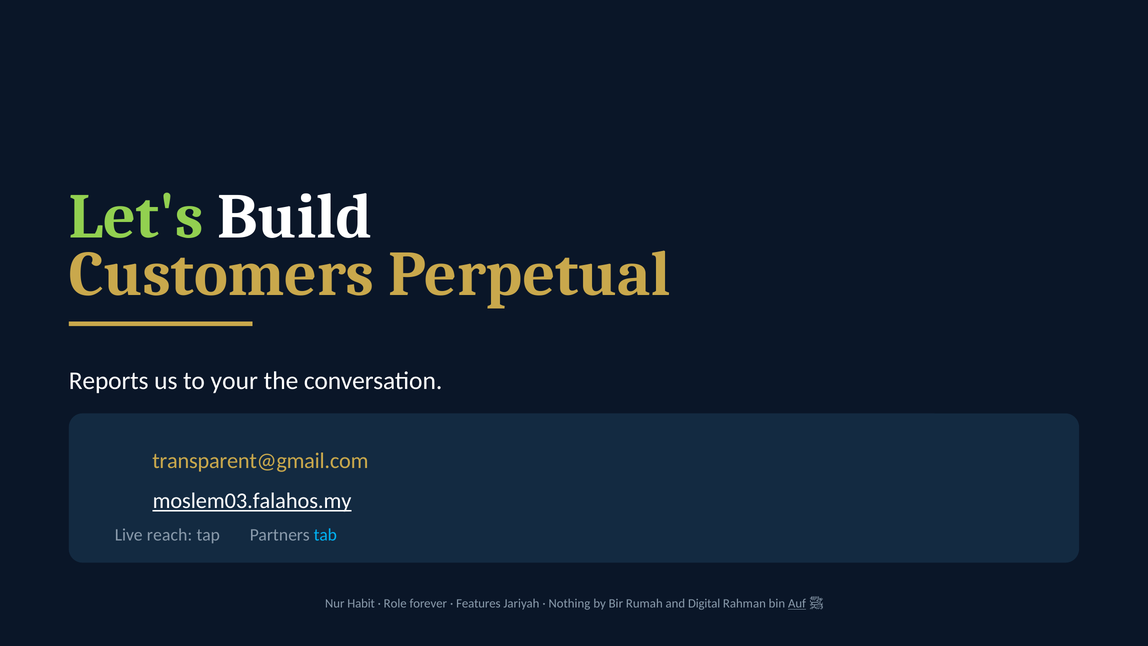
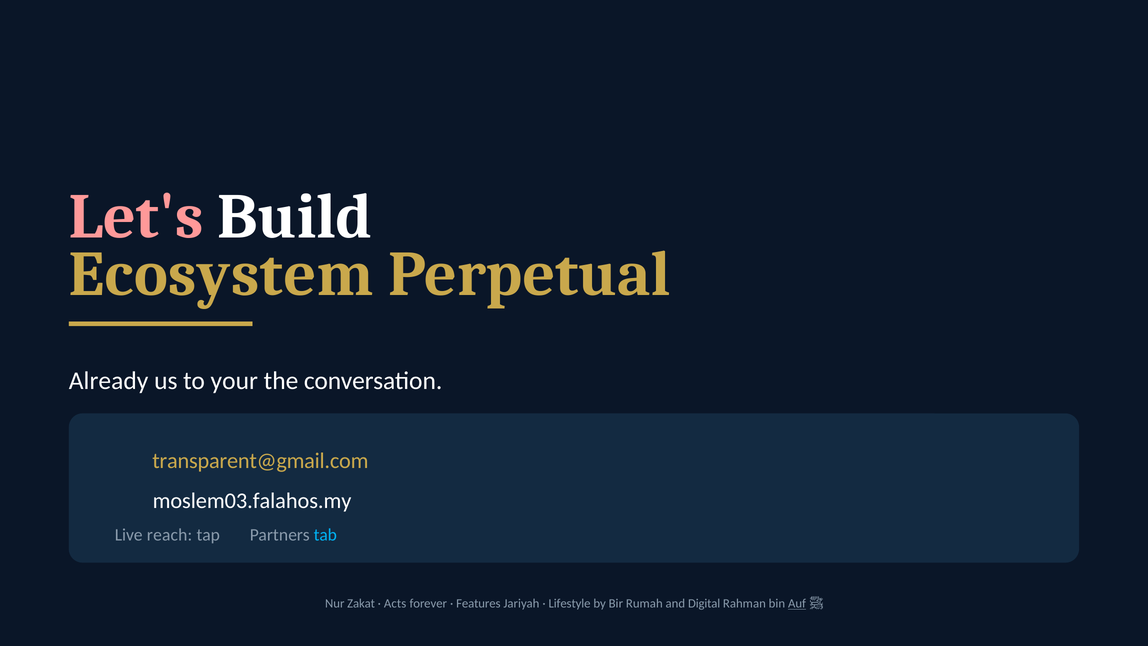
Let's colour: light green -> pink
Customers: Customers -> Ecosystem
Reports: Reports -> Already
moslem03.falahos.my underline: present -> none
Habit: Habit -> Zakat
Role: Role -> Acts
Nothing: Nothing -> Lifestyle
